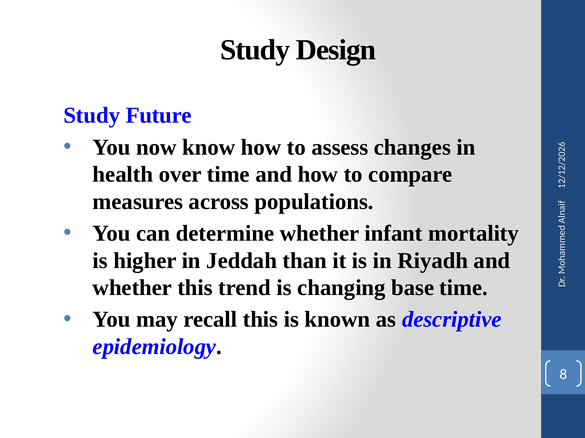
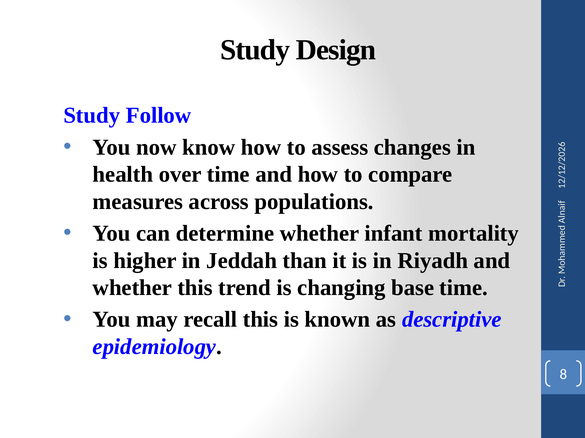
Future: Future -> Follow
